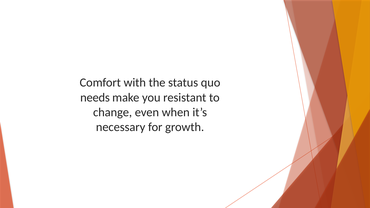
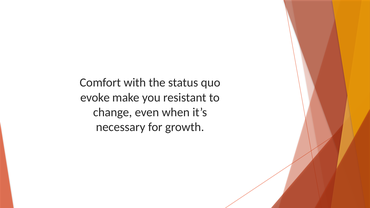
needs: needs -> evoke
